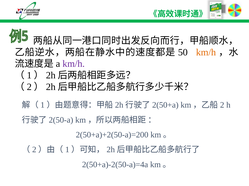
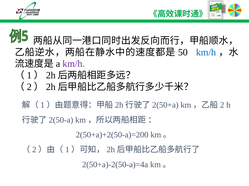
km/h at (206, 52) colour: orange -> blue
